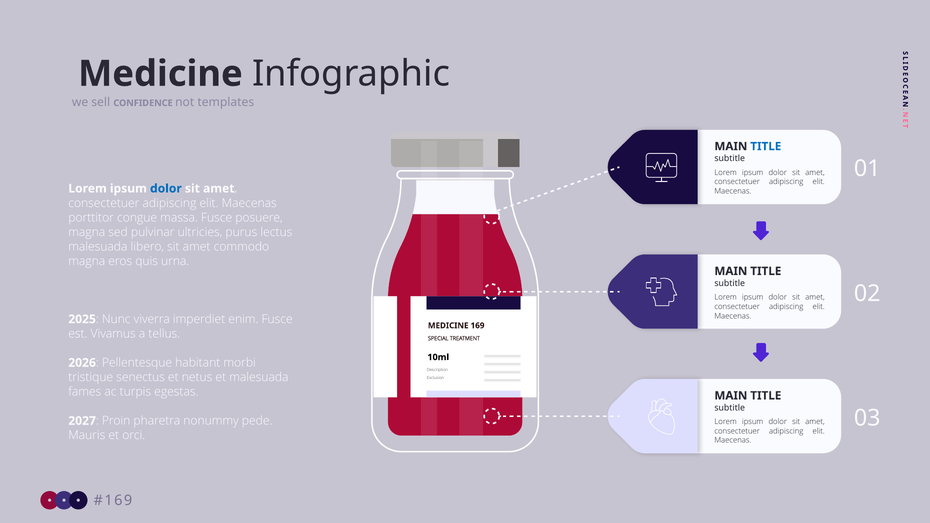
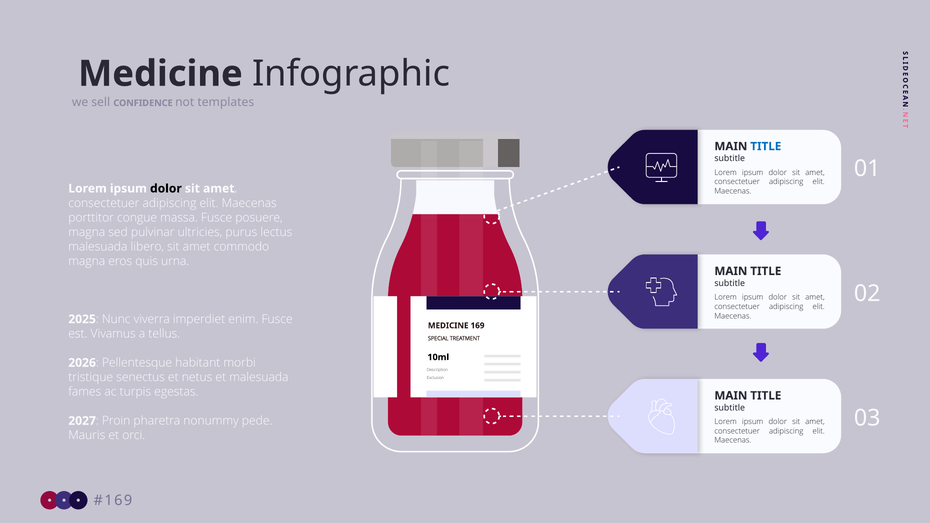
dolor at (166, 189) colour: blue -> black
